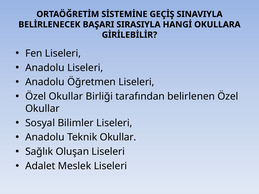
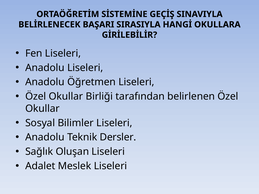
Teknik Okullar: Okullar -> Dersler
